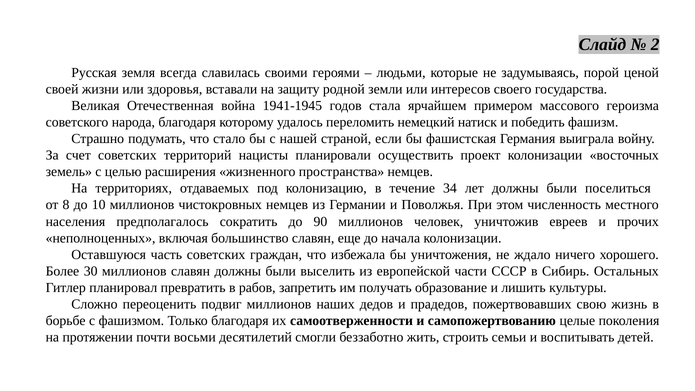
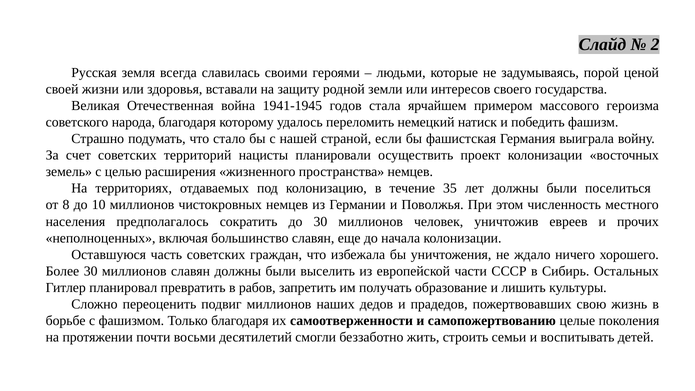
34: 34 -> 35
до 90: 90 -> 30
